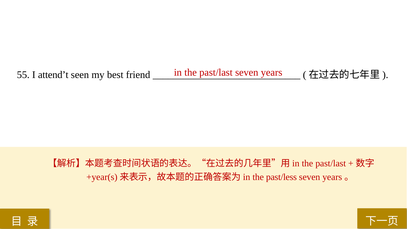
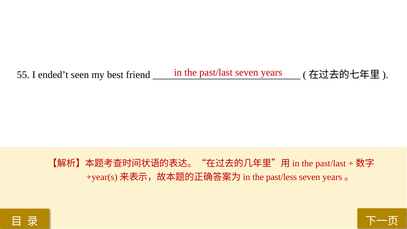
attend’t: attend’t -> ended’t
